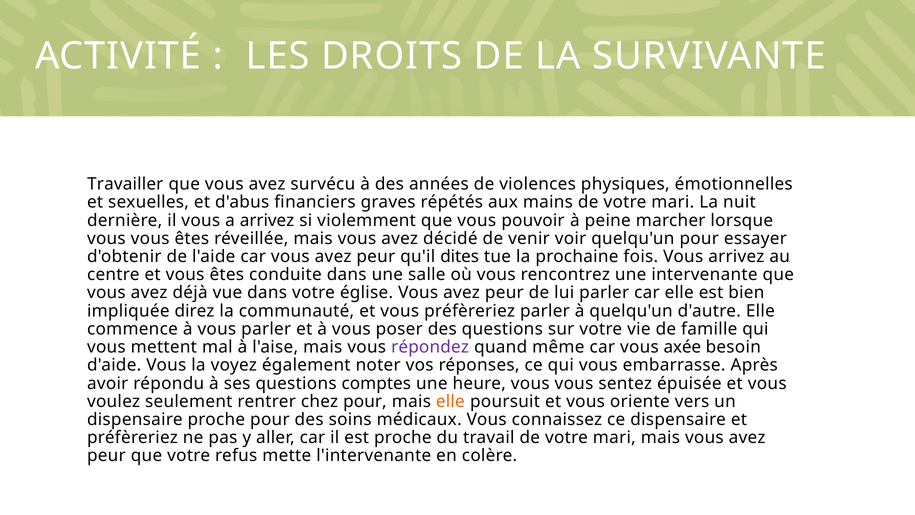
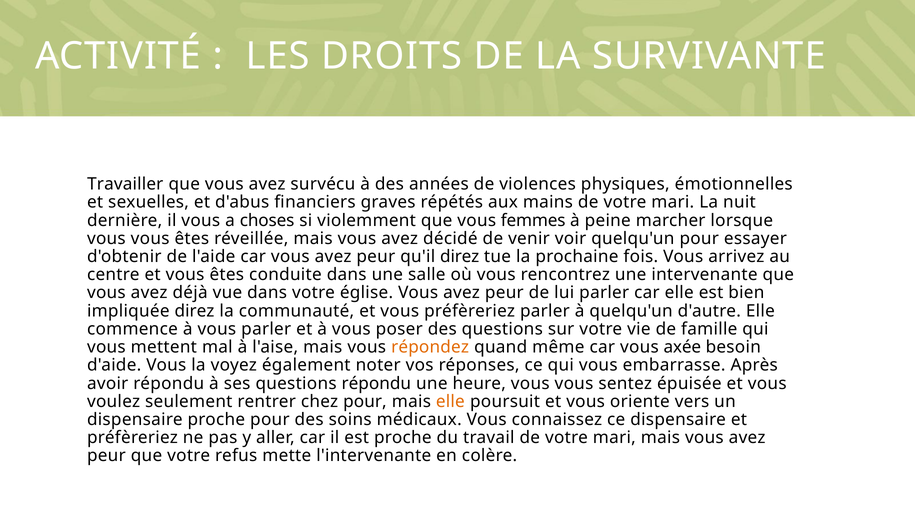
a arrivez: arrivez -> choses
pouvoir: pouvoir -> femmes
qu'il dites: dites -> direz
répondez colour: purple -> orange
questions comptes: comptes -> répondu
